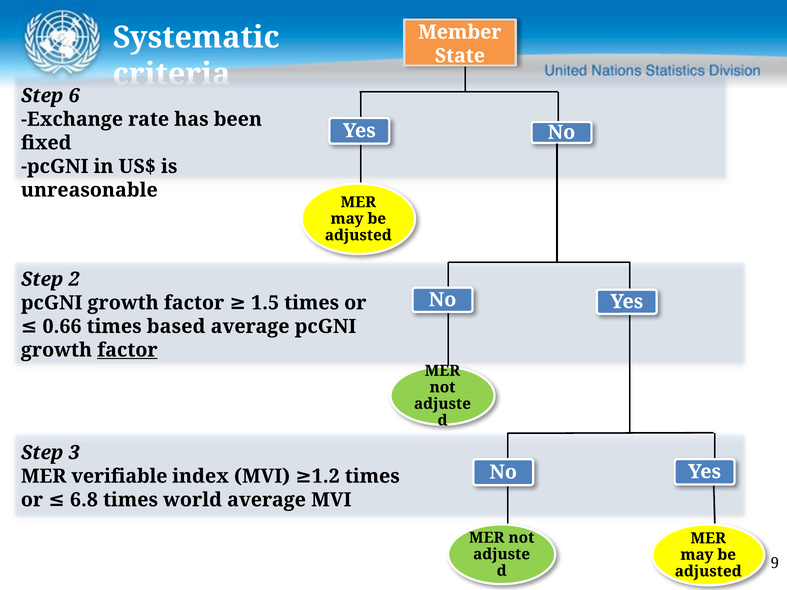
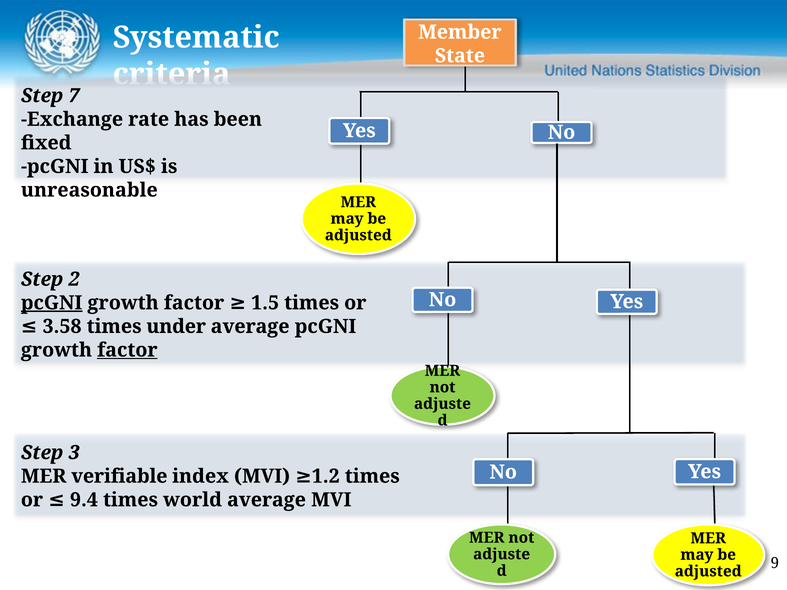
6: 6 -> 7
pcGNI at (52, 303) underline: none -> present
0.66: 0.66 -> 3.58
based: based -> under
6.8: 6.8 -> 9.4
